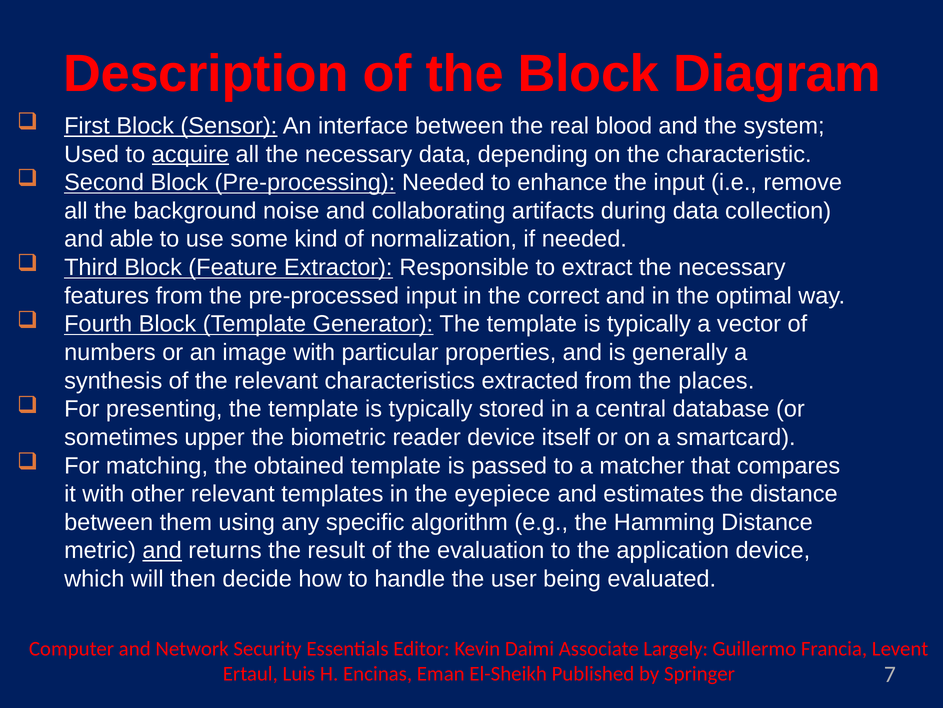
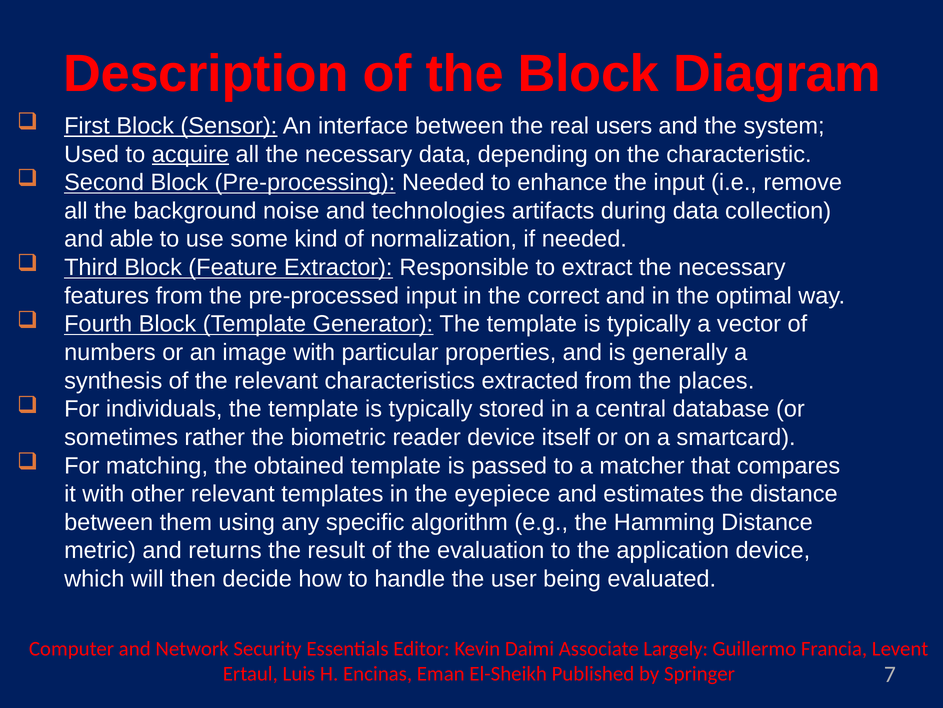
blood: blood -> users
collaborating: collaborating -> technologies
presenting: presenting -> individuals
upper: upper -> rather
and at (162, 550) underline: present -> none
